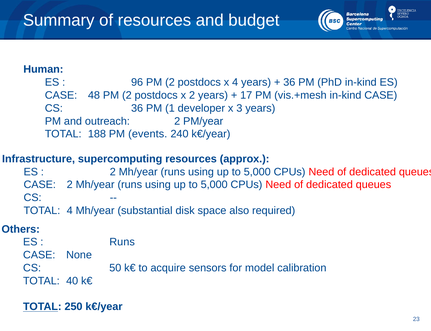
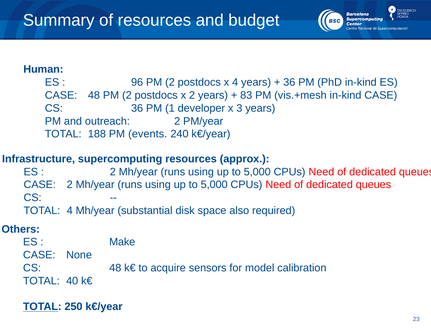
17: 17 -> 83
Runs at (122, 242): Runs -> Make
CS 50: 50 -> 48
